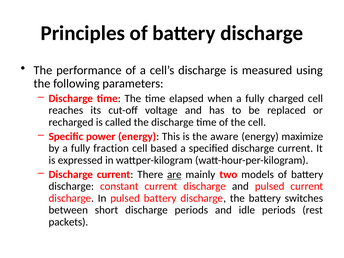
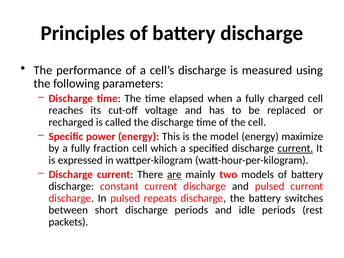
aware: aware -> model
based: based -> which
current at (295, 148) underline: none -> present
pulsed battery: battery -> repeats
